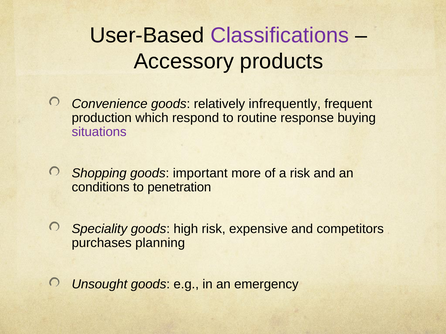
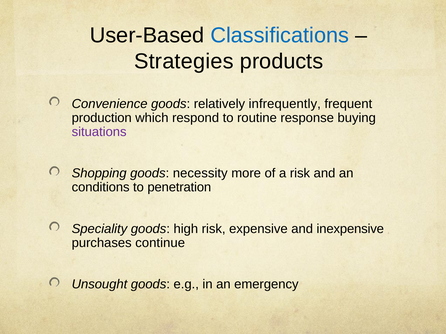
Classifications colour: purple -> blue
Accessory: Accessory -> Strategies
important: important -> necessity
competitors: competitors -> inexpensive
planning: planning -> continue
